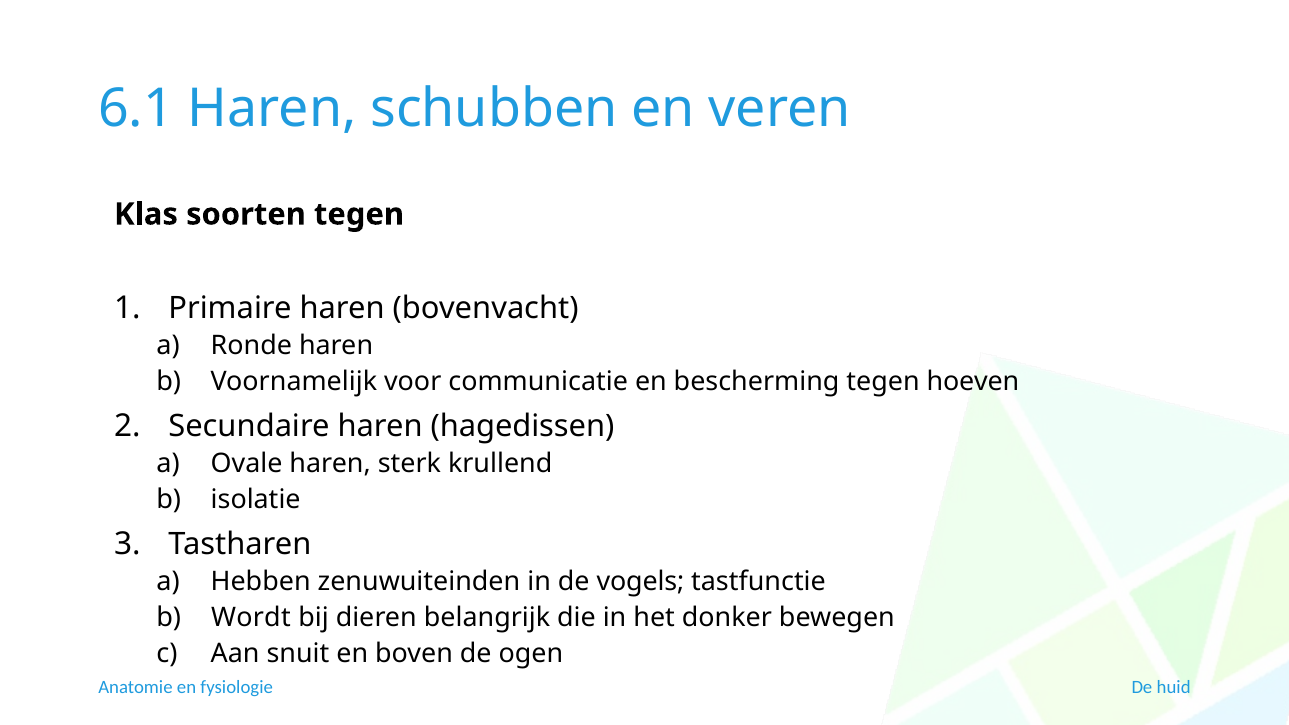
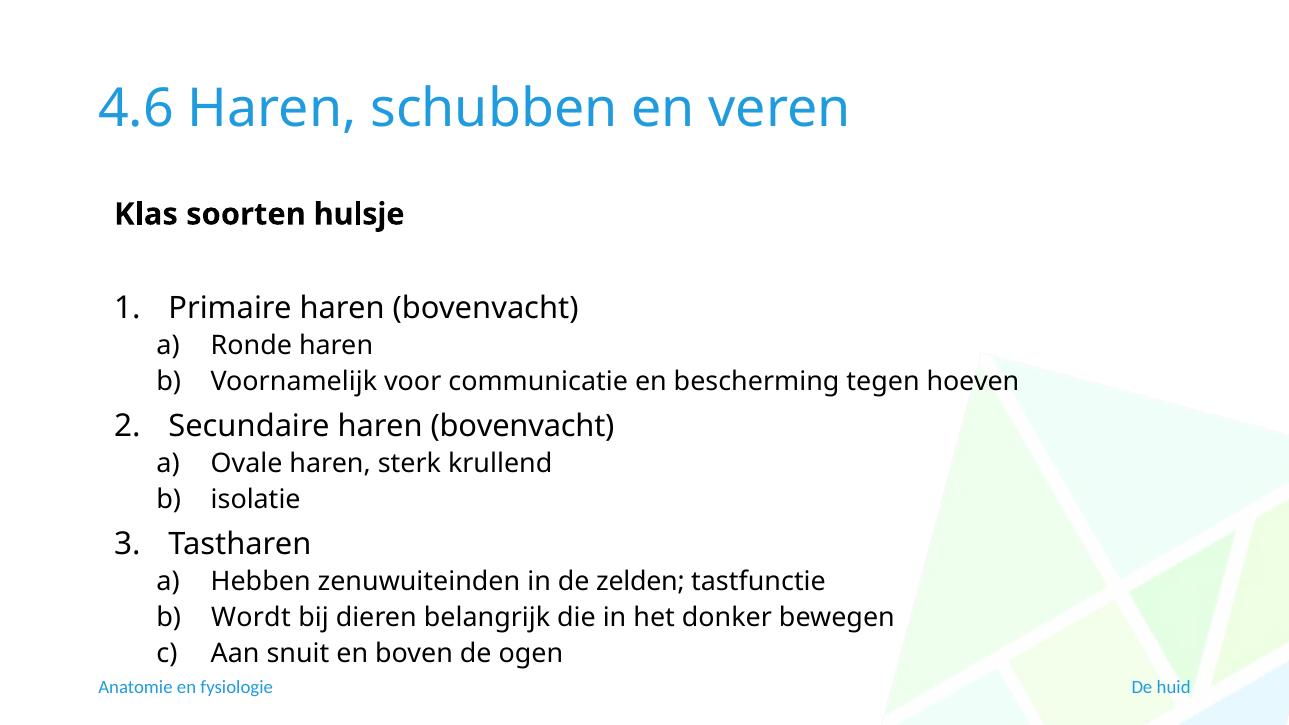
6.1: 6.1 -> 4.6
soorten tegen: tegen -> hulsje
Secundaire haren hagedissen: hagedissen -> bovenvacht
vogels: vogels -> zelden
